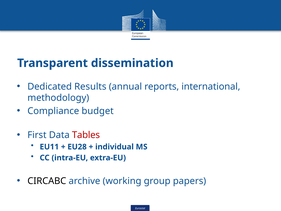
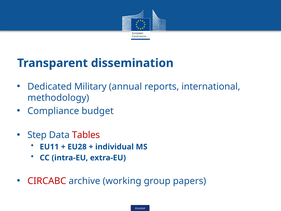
Results: Results -> Military
First: First -> Step
CIRCABC colour: black -> red
